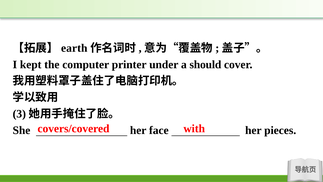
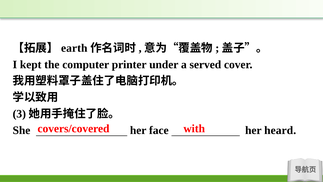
should: should -> served
pieces: pieces -> heard
